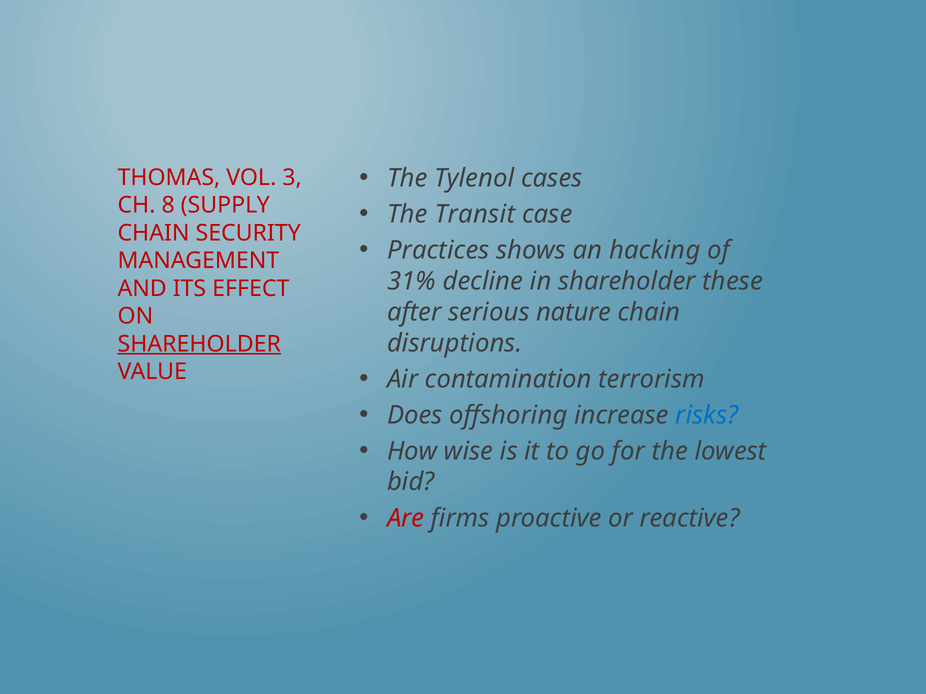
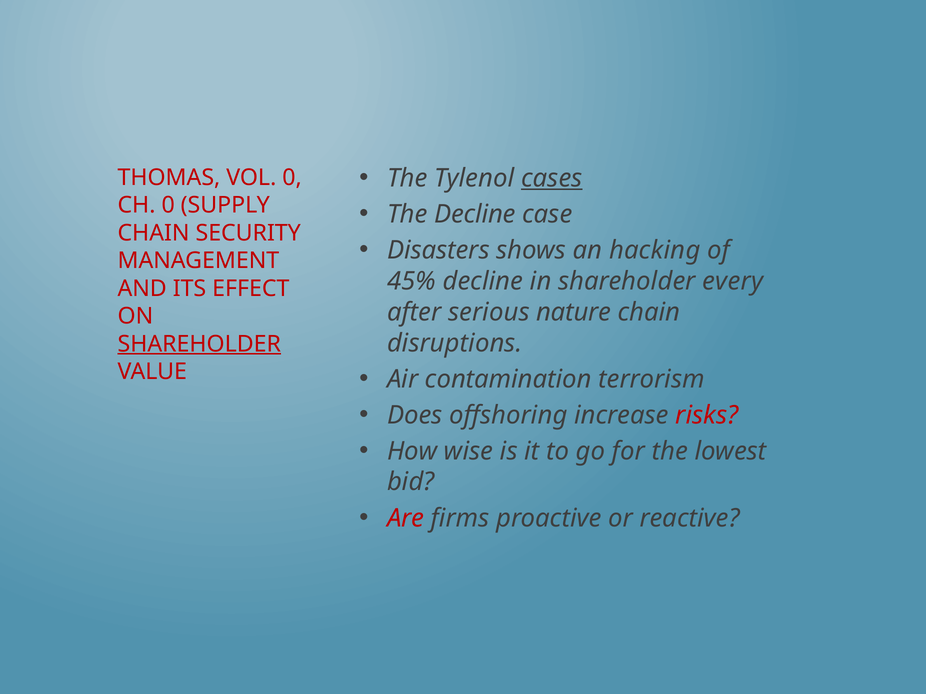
cases underline: none -> present
VOL 3: 3 -> 0
CH 8: 8 -> 0
The Transit: Transit -> Decline
Practices: Practices -> Disasters
31%: 31% -> 45%
these: these -> every
risks colour: blue -> red
